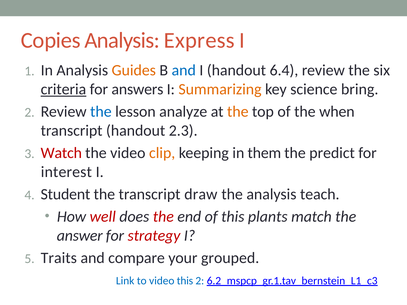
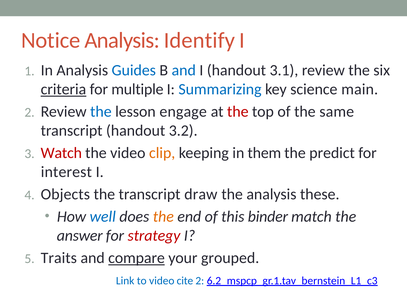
Copies: Copies -> Notice
Express: Express -> Identify
Guides colour: orange -> blue
6.4: 6.4 -> 3.1
answers: answers -> multiple
Summarizing colour: orange -> blue
bring: bring -> main
analyze: analyze -> engage
the at (238, 112) colour: orange -> red
when: when -> same
2.3: 2.3 -> 3.2
Student: Student -> Objects
teach: teach -> these
well colour: red -> blue
the at (163, 217) colour: red -> orange
plants: plants -> binder
compare underline: none -> present
video this: this -> cite
